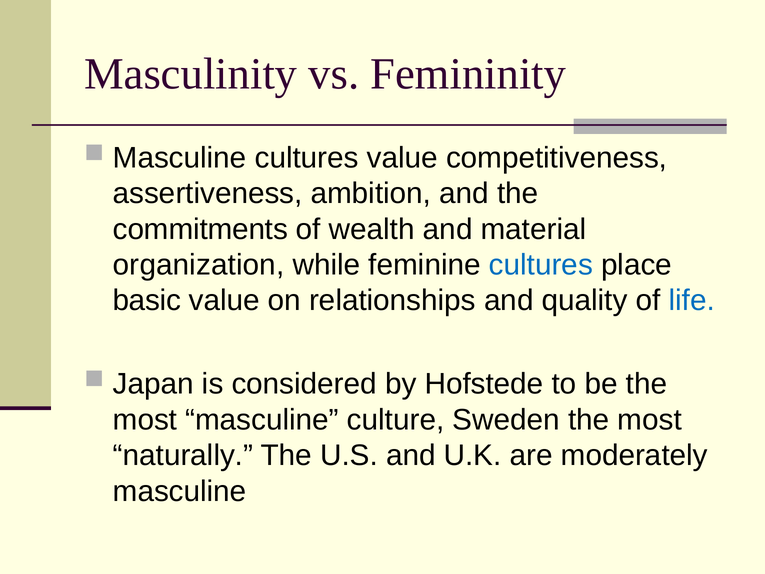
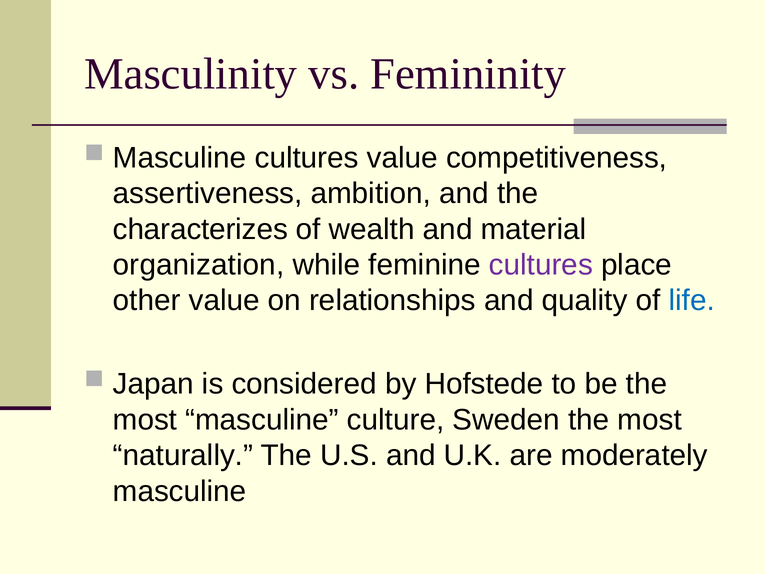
commitments: commitments -> characterizes
cultures at (541, 265) colour: blue -> purple
basic: basic -> other
